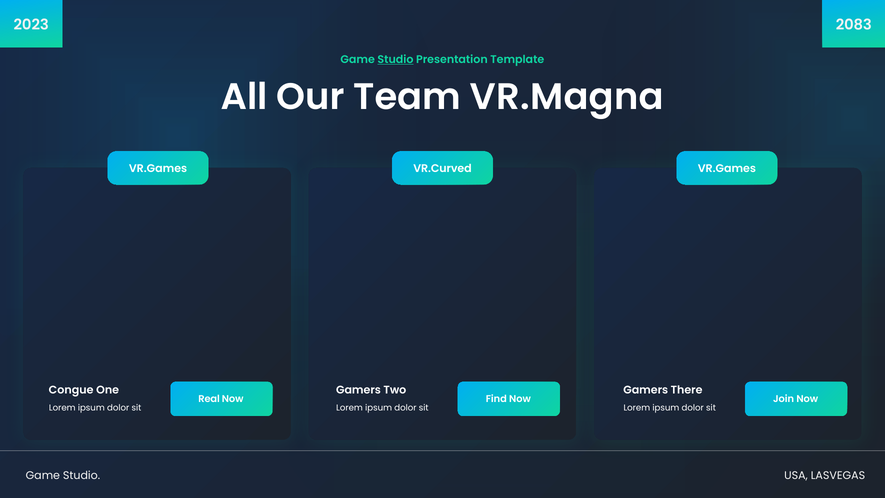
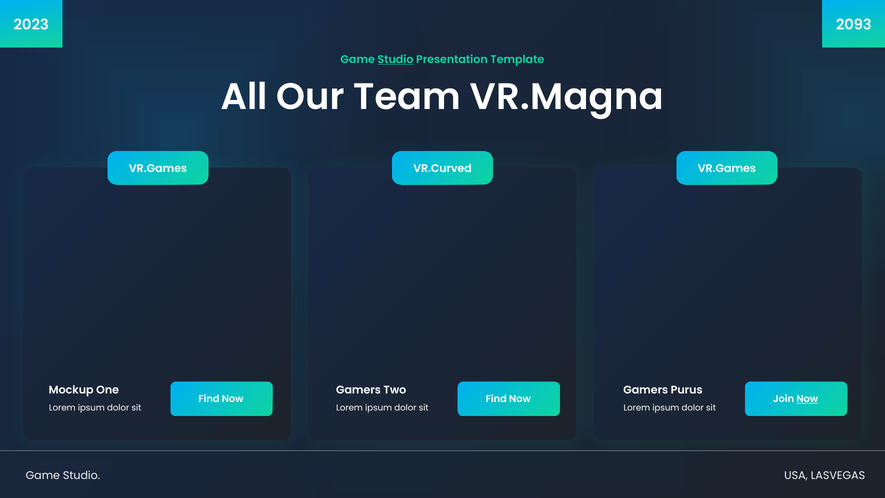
2083: 2083 -> 2093
Congue: Congue -> Mockup
There: There -> Purus
Real at (209, 399): Real -> Find
Now at (807, 399) underline: none -> present
